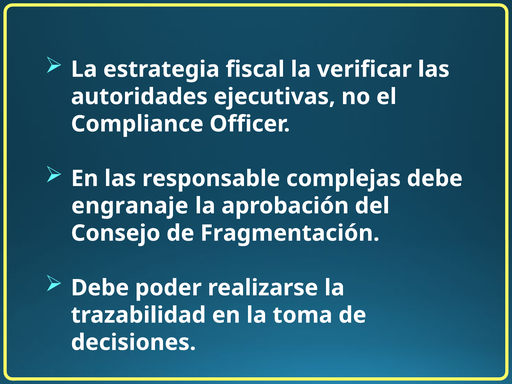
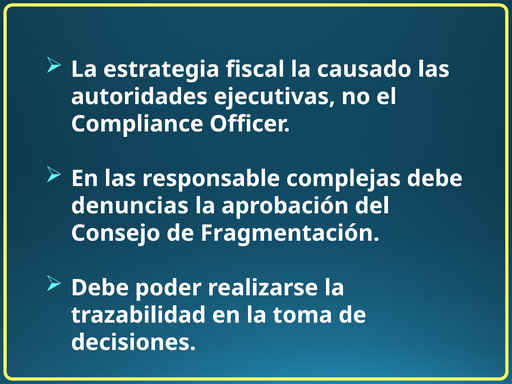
verificar: verificar -> causado
engranaje: engranaje -> denuncias
